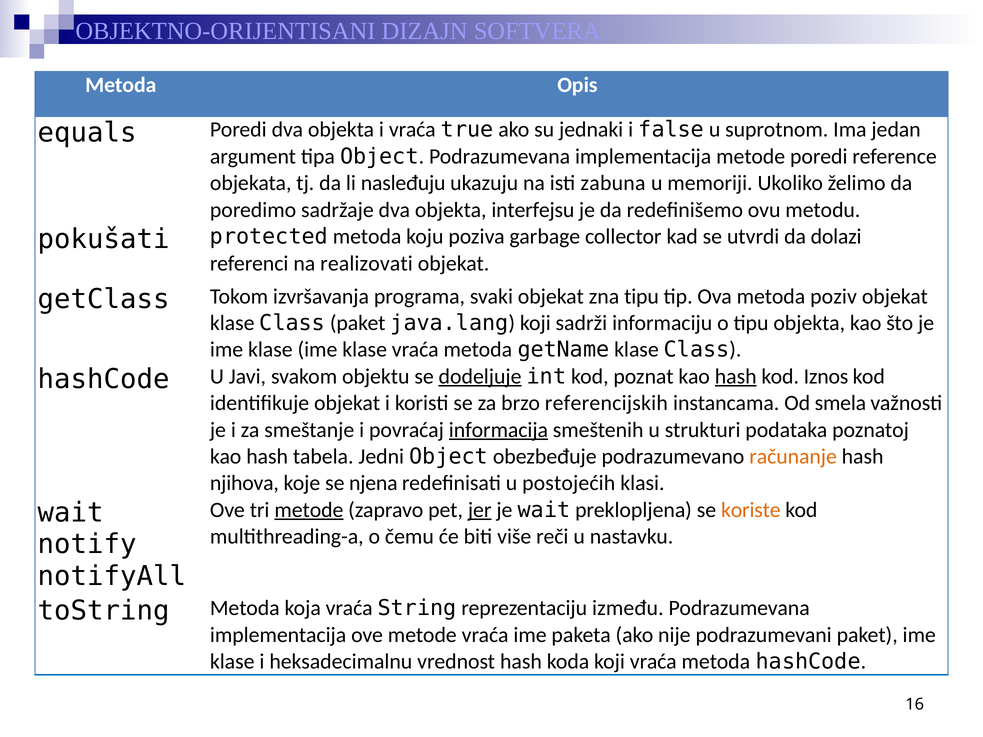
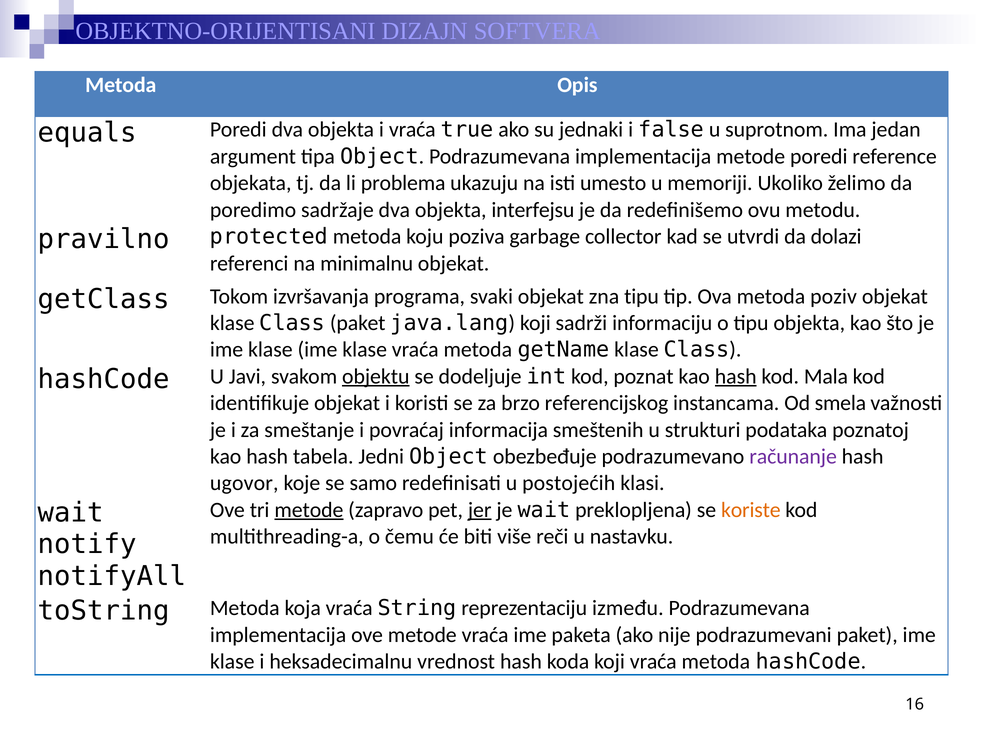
nasleđuju: nasleđuju -> problema
zabuna: zabuna -> umesto
pokušati: pokušati -> pravilno
realizovati: realizovati -> minimalnu
objektu underline: none -> present
dodeljuje underline: present -> none
Iznos: Iznos -> Mala
referencijskih: referencijskih -> referencijskog
informacija underline: present -> none
računanje colour: orange -> purple
njihova: njihova -> ugovor
njena: njena -> samo
